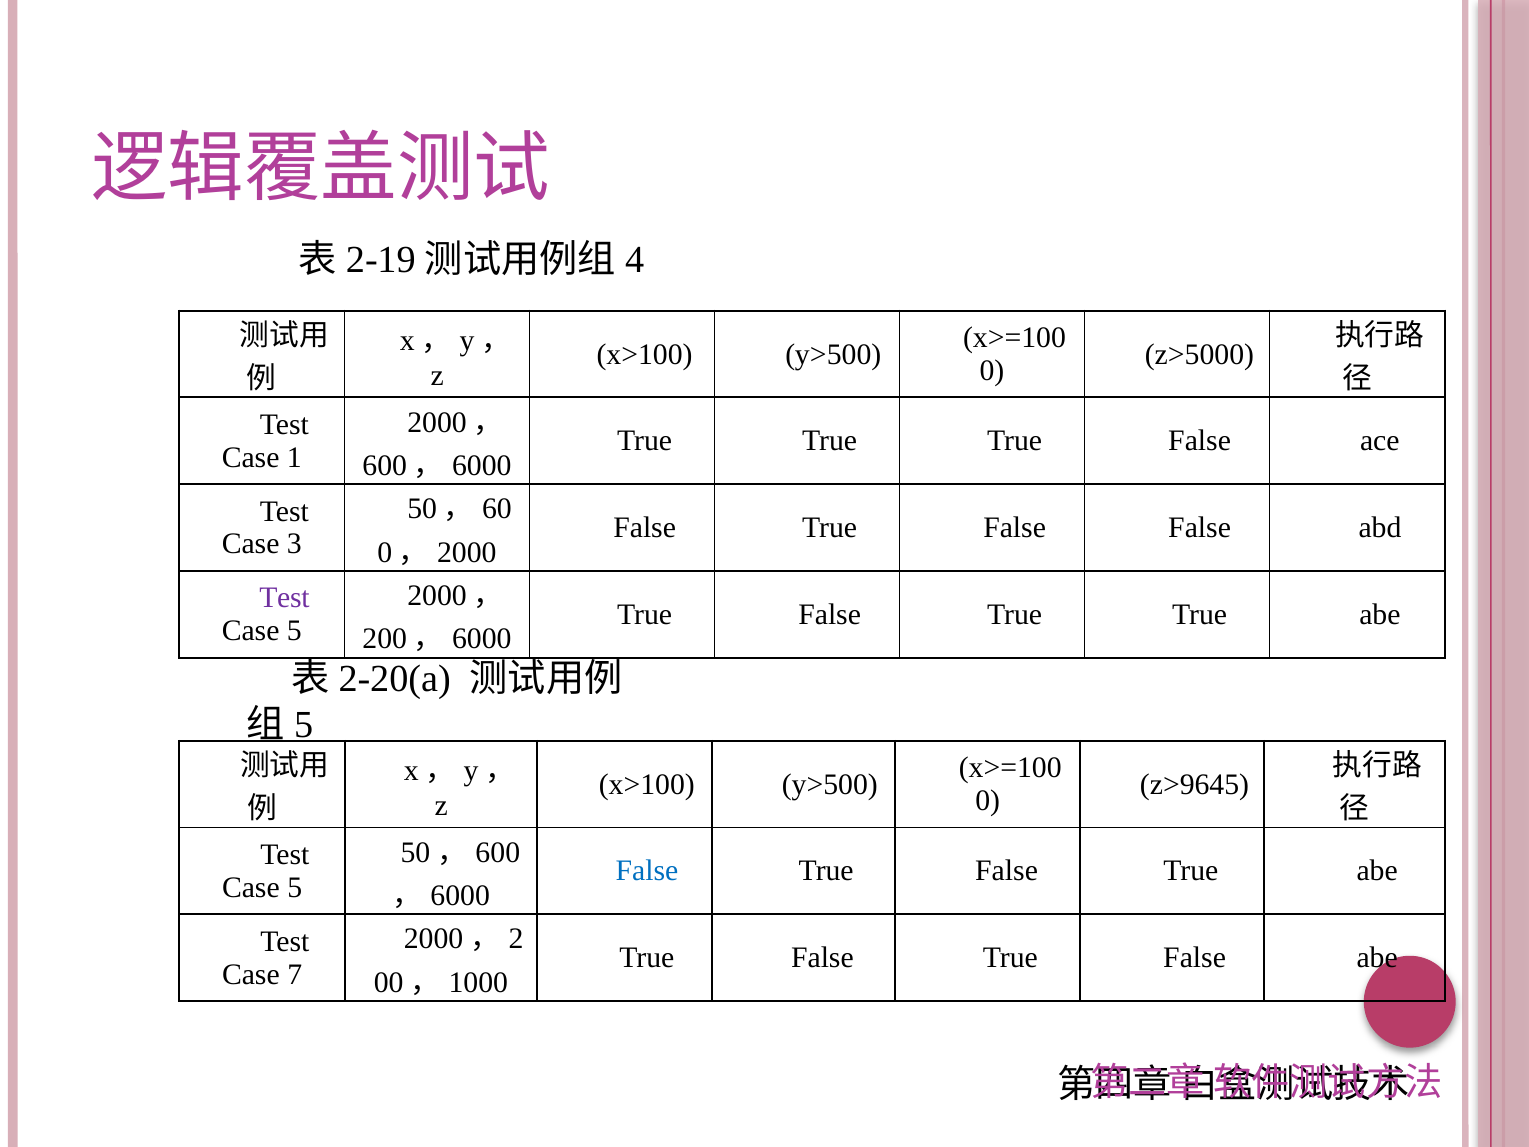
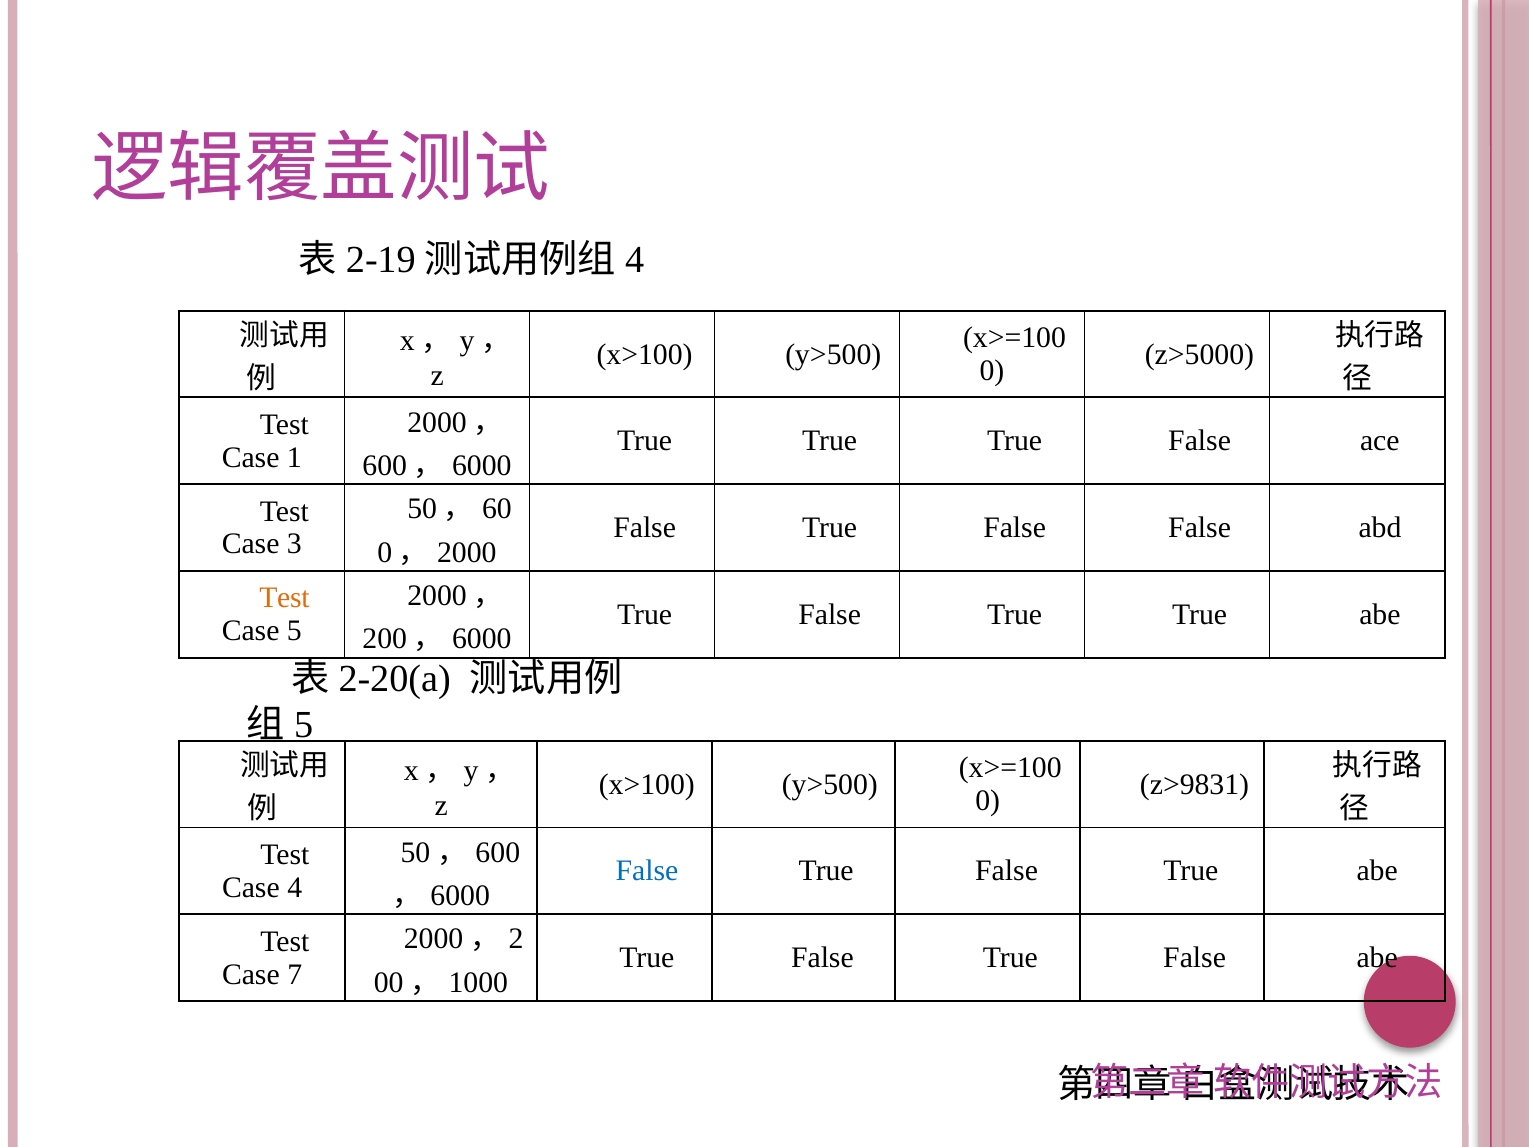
Test at (285, 598) colour: purple -> orange
z>9645: z>9645 -> z>9831
5 at (295, 887): 5 -> 4
